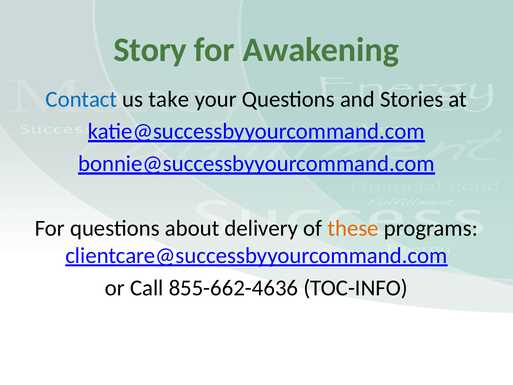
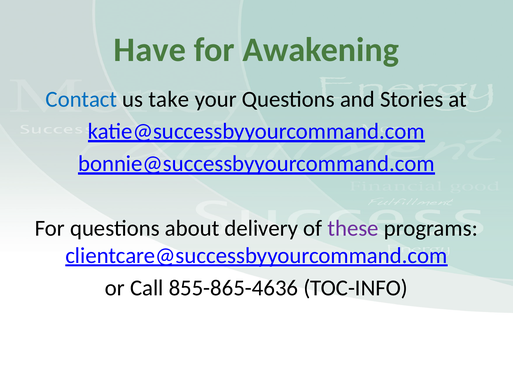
Story: Story -> Have
these colour: orange -> purple
855-662-4636: 855-662-4636 -> 855-865-4636
